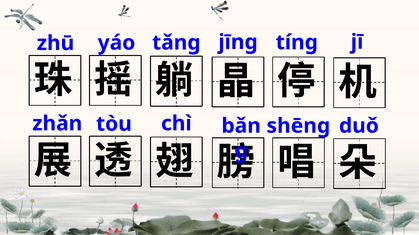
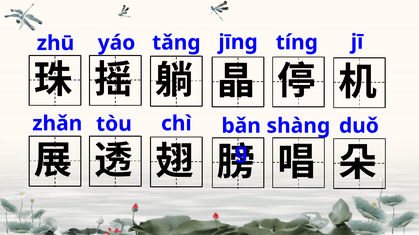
shēnɡ: shēnɡ -> shànɡ
